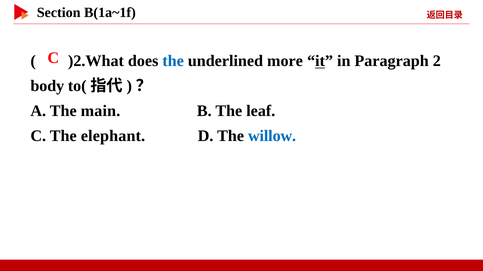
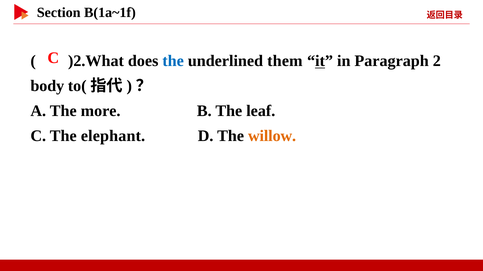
more: more -> them
main: main -> more
willow colour: blue -> orange
